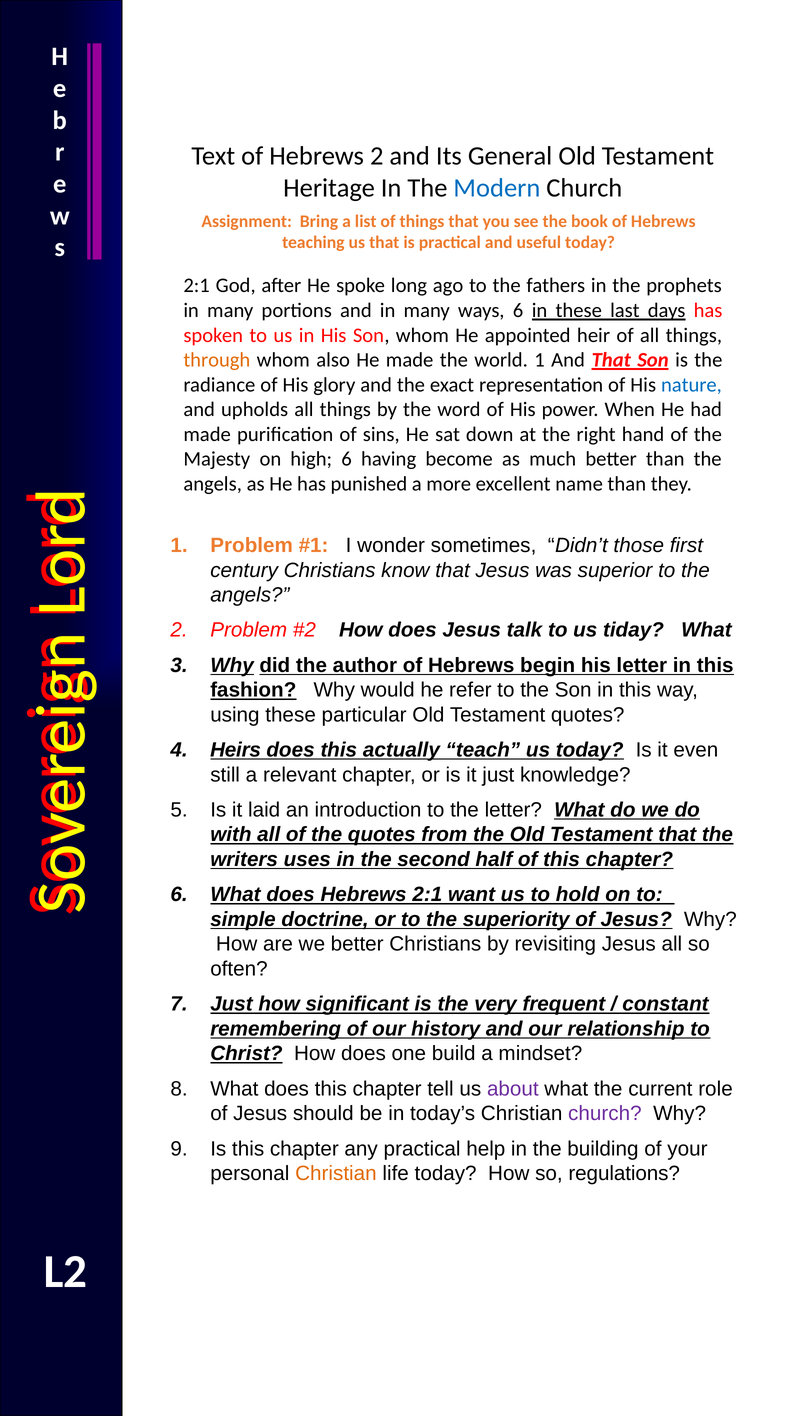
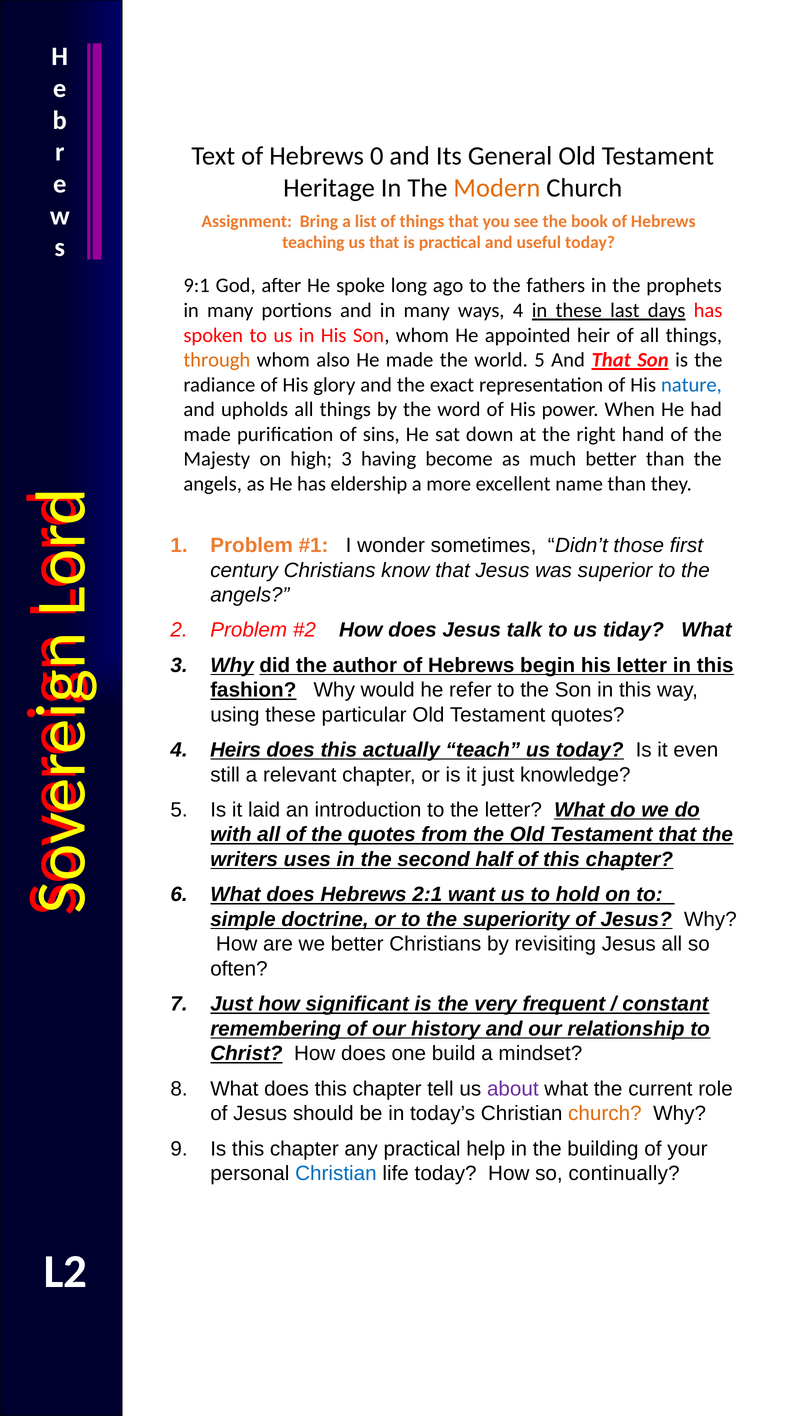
Hebrews 2: 2 -> 0
Modern colour: blue -> orange
2:1 at (197, 285): 2:1 -> 9:1
ways 6: 6 -> 4
world 1: 1 -> 5
high 6: 6 -> 3
punished: punished -> eldership
church at (605, 1113) colour: purple -> orange
Christian at (336, 1173) colour: orange -> blue
regulations: regulations -> continually
